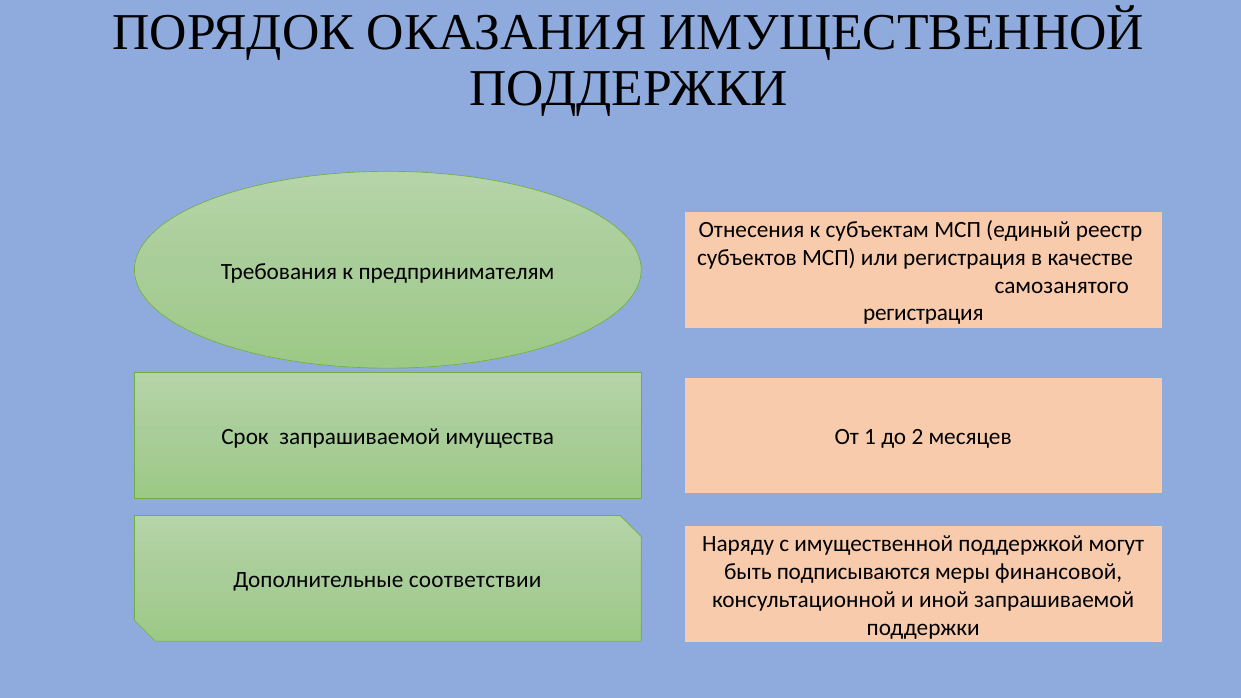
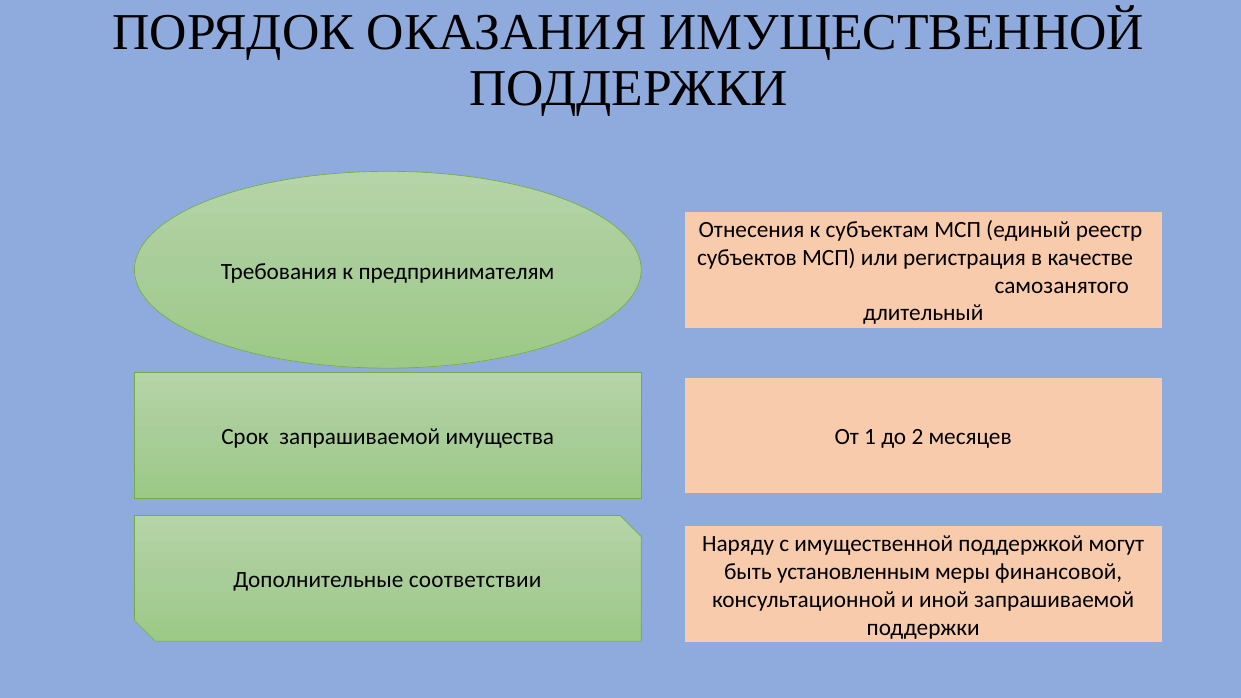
регистрация at (923, 313): регистрация -> длительный
подписываются: подписываются -> установленным
